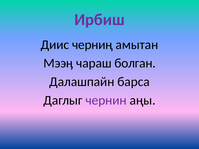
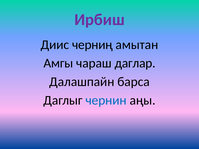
Мээӊ: Мээӊ -> Амгы
болган: болган -> даглар
чернин colour: purple -> blue
